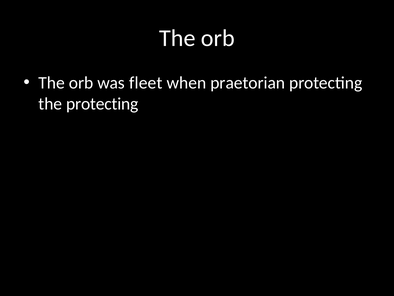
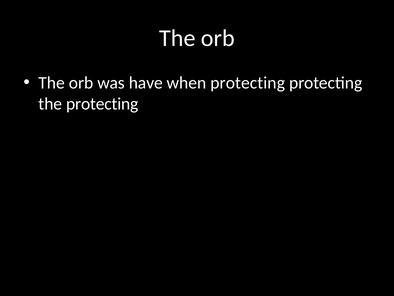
fleet: fleet -> have
when praetorian: praetorian -> protecting
